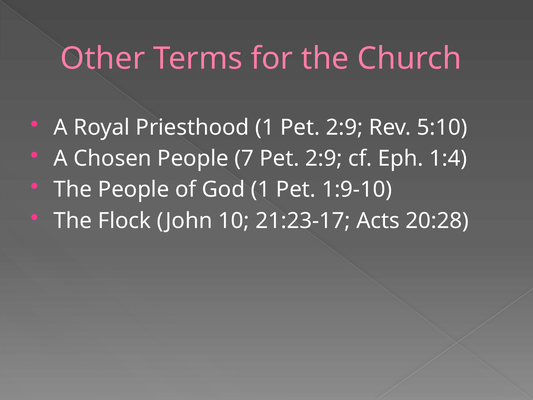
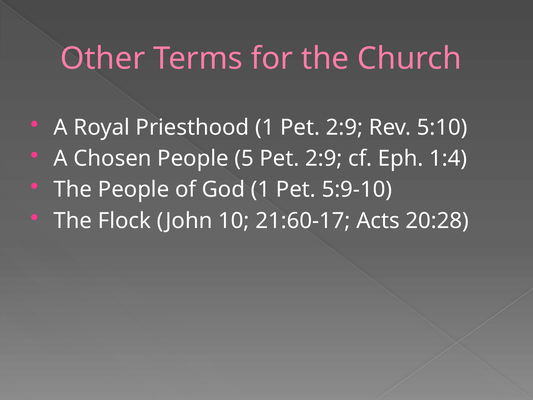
7: 7 -> 5
1:9-10: 1:9-10 -> 5:9-10
21:23-17: 21:23-17 -> 21:60-17
